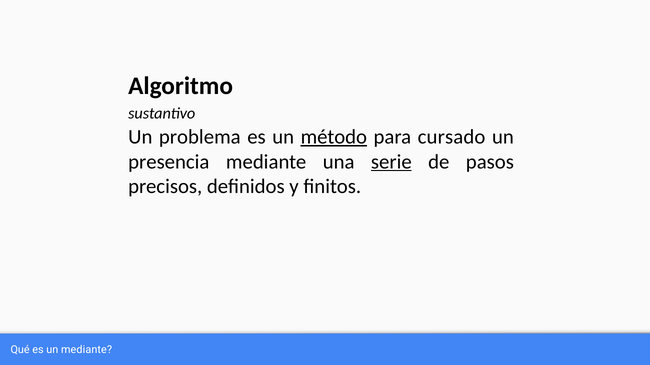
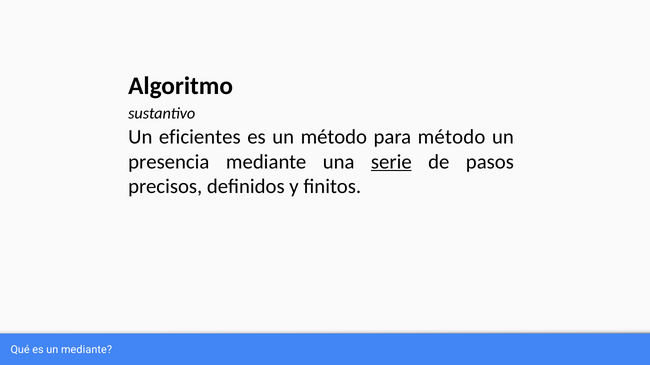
problema: problema -> eficientes
método at (334, 137) underline: present -> none
para cursado: cursado -> método
